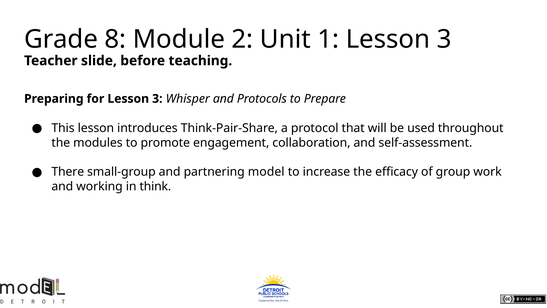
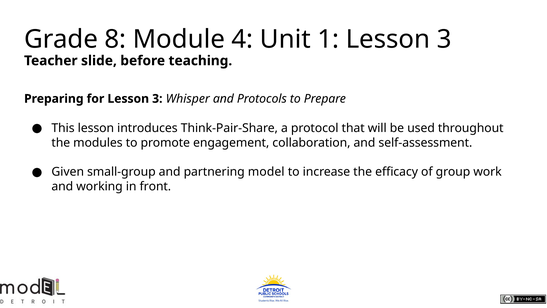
2: 2 -> 4
There: There -> Given
think: think -> front
